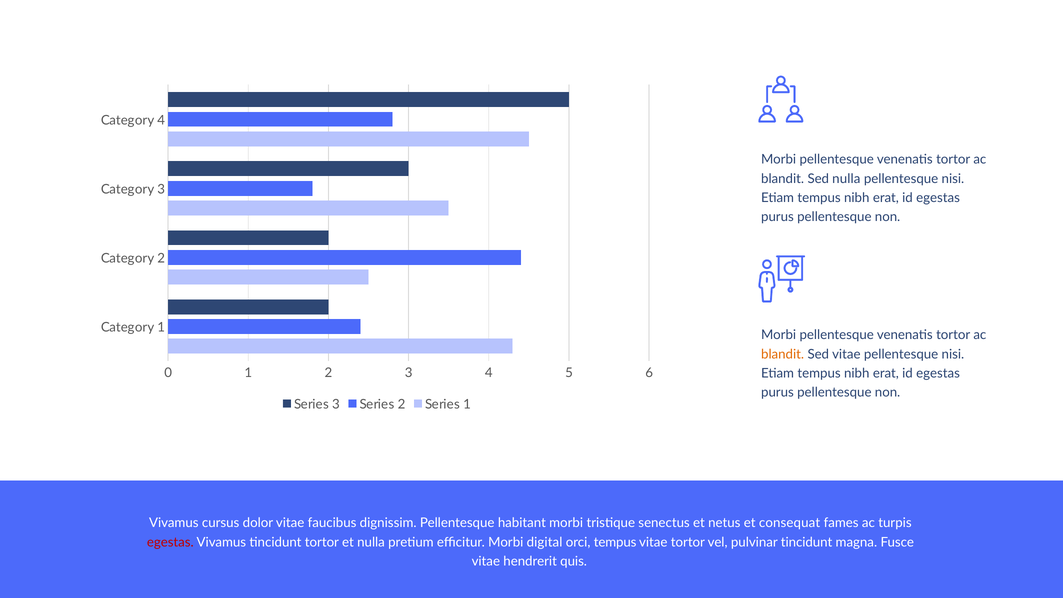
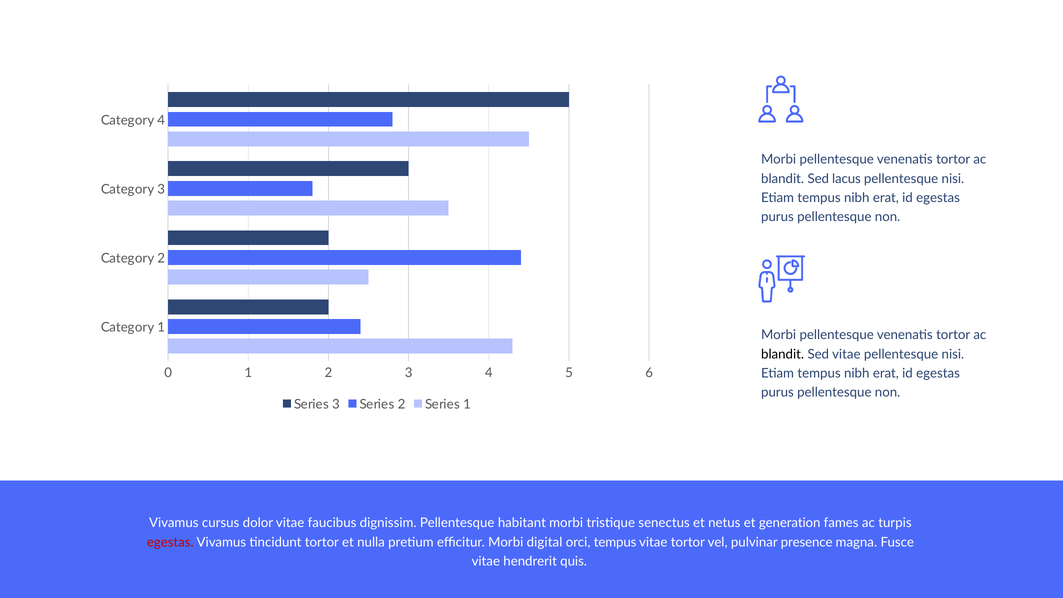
Sed nulla: nulla -> lacus
blandit at (783, 354) colour: orange -> black
consequat: consequat -> generation
pulvinar tincidunt: tincidunt -> presence
